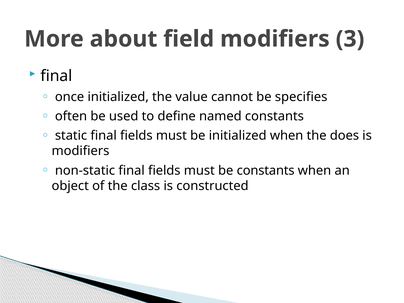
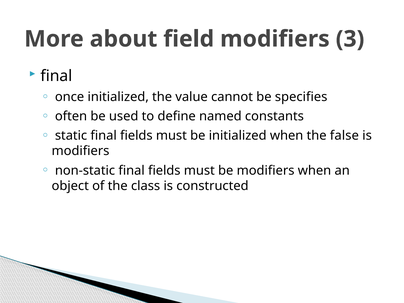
does: does -> false
be constants: constants -> modifiers
